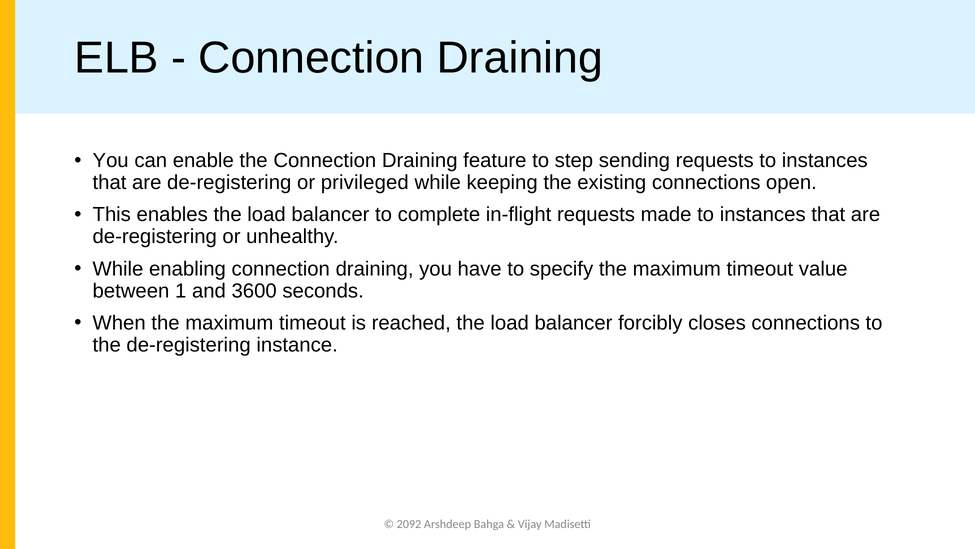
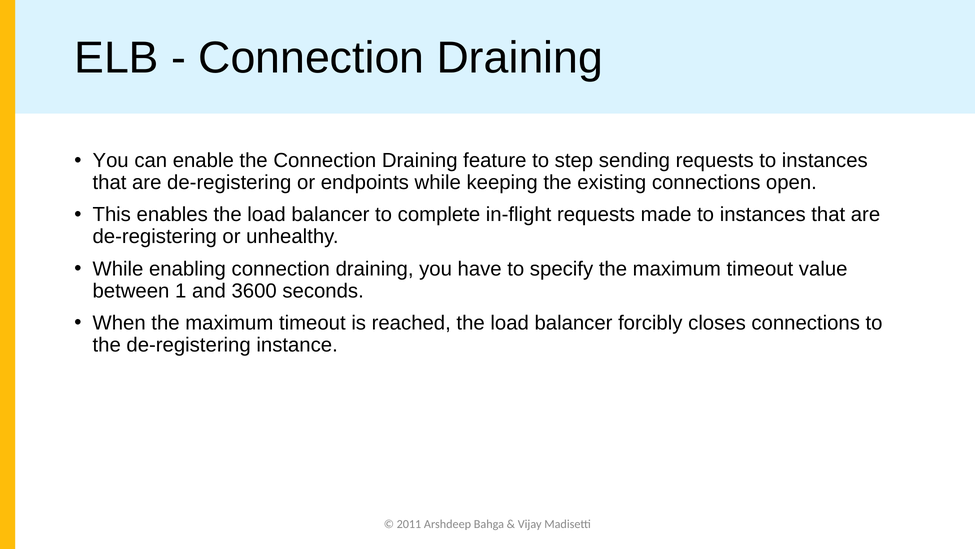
privileged: privileged -> endpoints
2092: 2092 -> 2011
